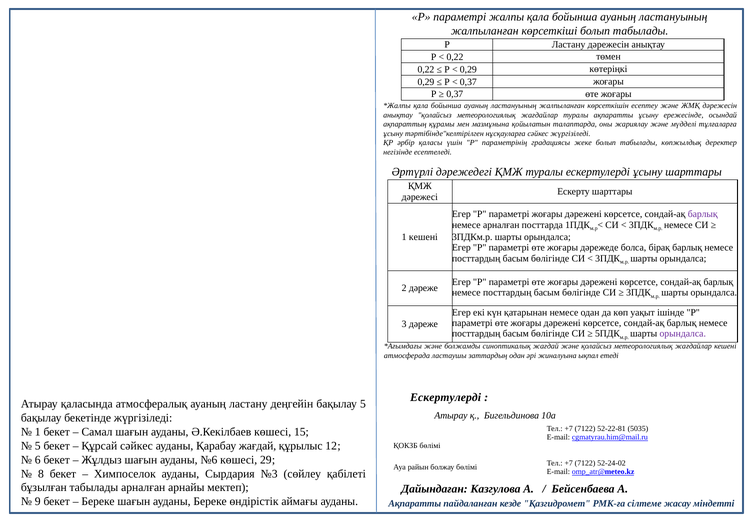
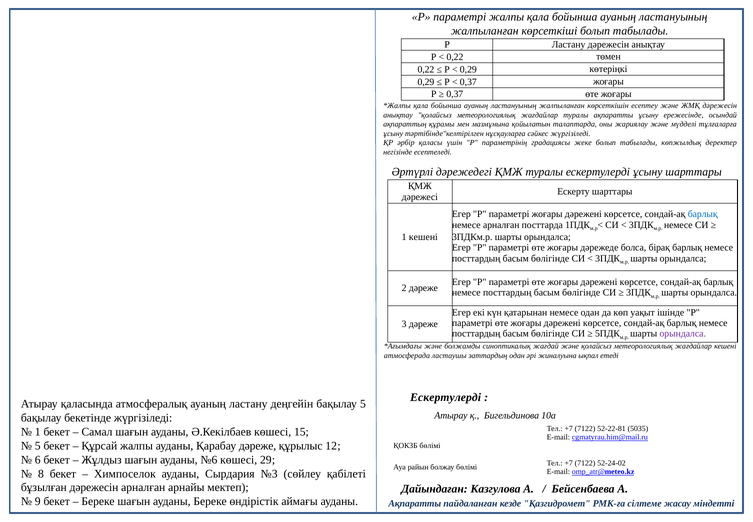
барлық at (703, 214) colour: purple -> blue
Құрсай сәйкес: сәйкес -> жалпы
Қарабау жағдай: жағдай -> дәреже
бұзылған табылады: табылады -> дәрежесін
